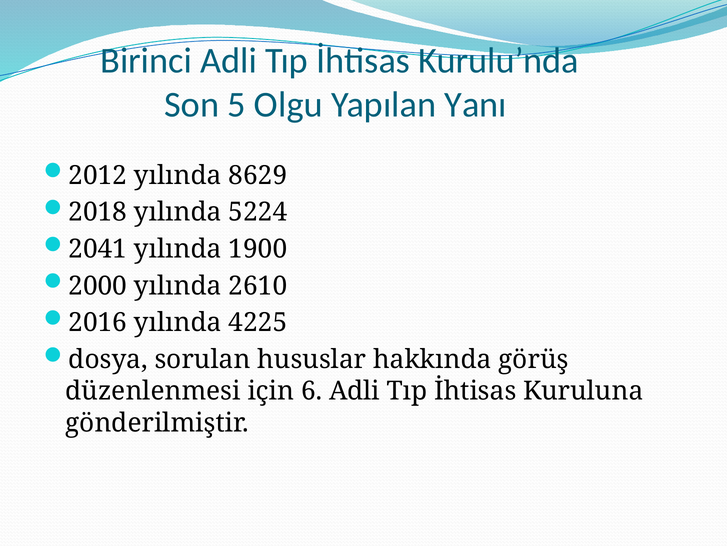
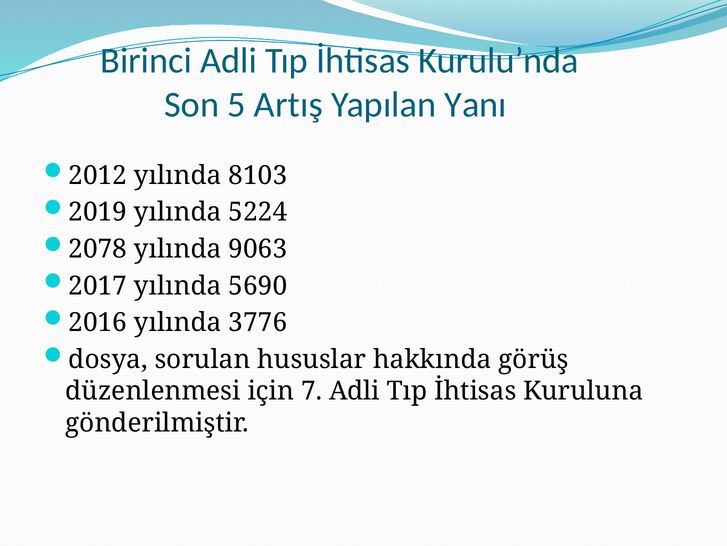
Olgu: Olgu -> Artış
8629: 8629 -> 8103
2018: 2018 -> 2019
2041: 2041 -> 2078
1900: 1900 -> 9063
2000: 2000 -> 2017
2610: 2610 -> 5690
4225: 4225 -> 3776
6: 6 -> 7
